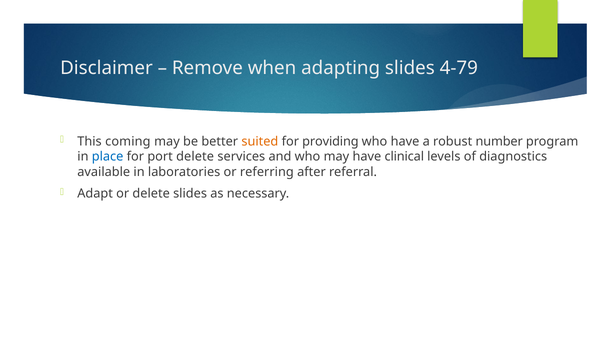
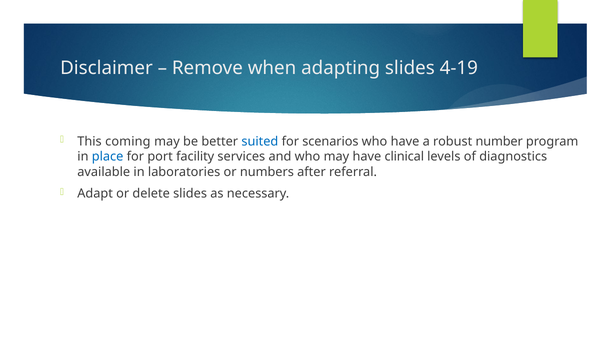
4-79: 4-79 -> 4-19
suited colour: orange -> blue
providing: providing -> scenarios
port delete: delete -> facility
referring: referring -> numbers
